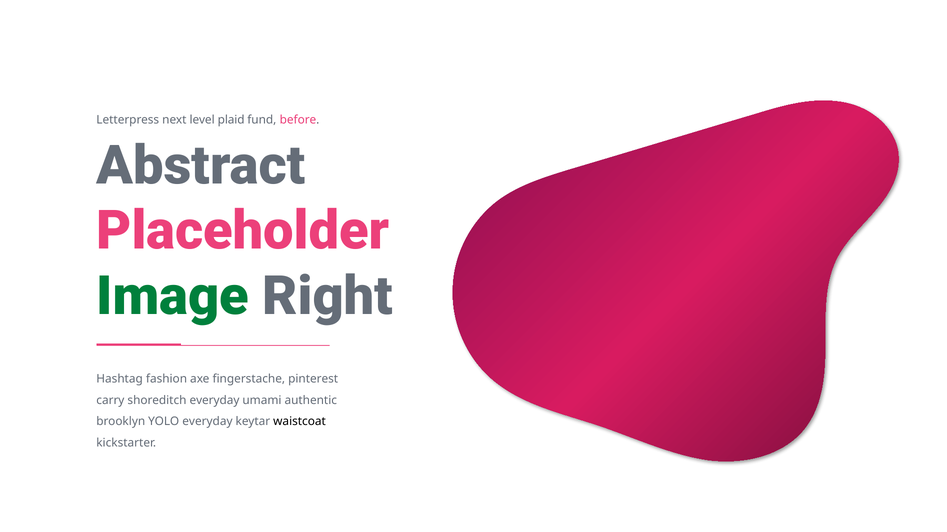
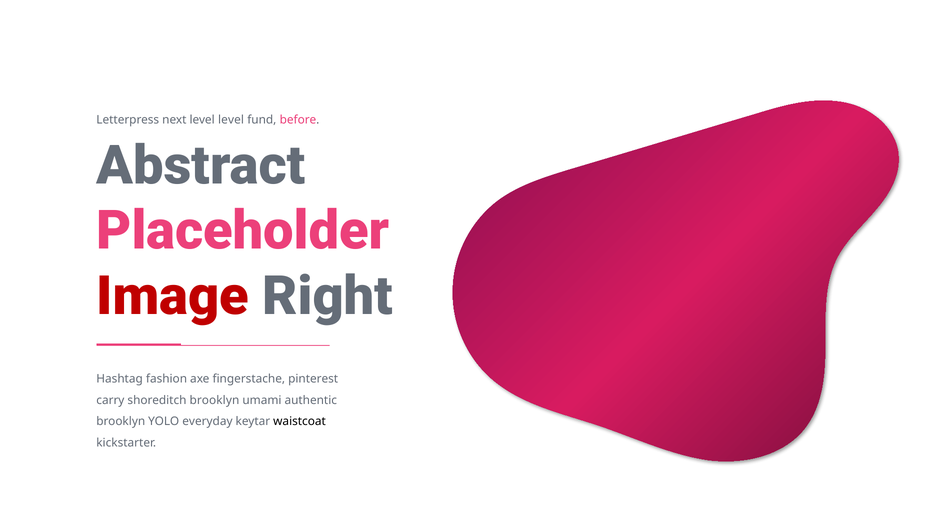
level plaid: plaid -> level
Image colour: green -> red
shoreditch everyday: everyday -> brooklyn
